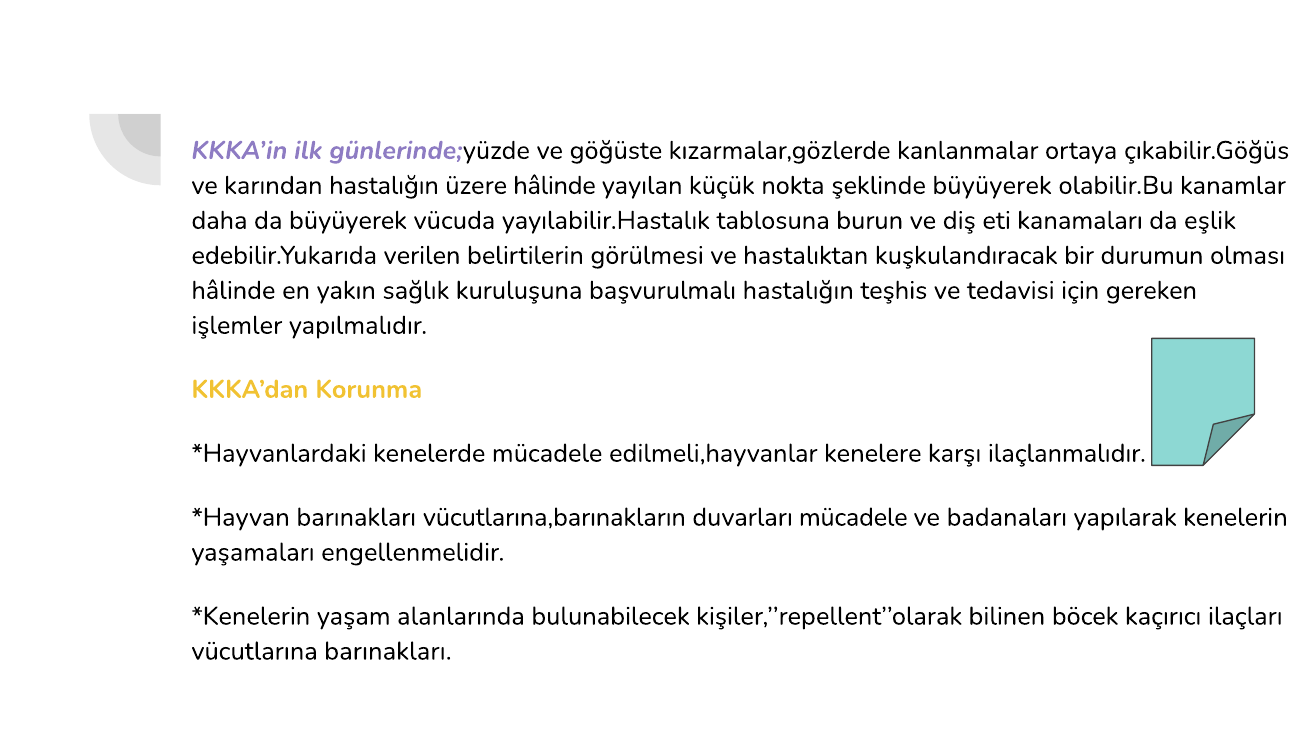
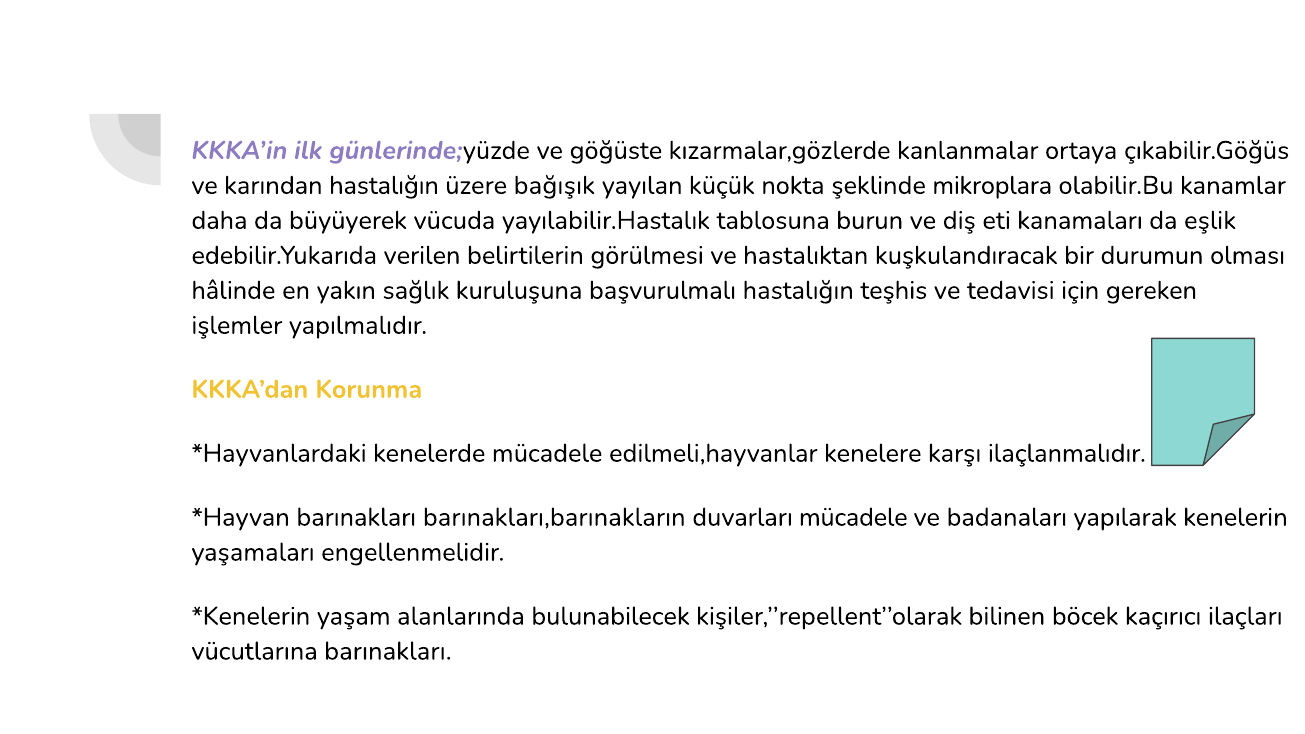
üzere hâlinde: hâlinde -> bağışık
şeklinde büyüyerek: büyüyerek -> mikroplara
vücutlarına,barınakların: vücutlarına,barınakların -> barınakları,barınakların
